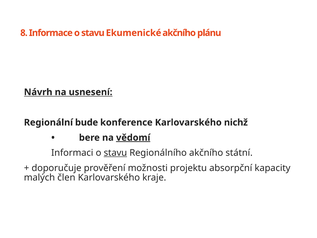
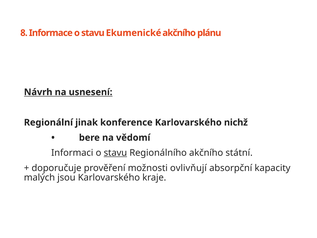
bude: bude -> jinak
vědomí underline: present -> none
projektu: projektu -> ovlivňují
člen: člen -> jsou
